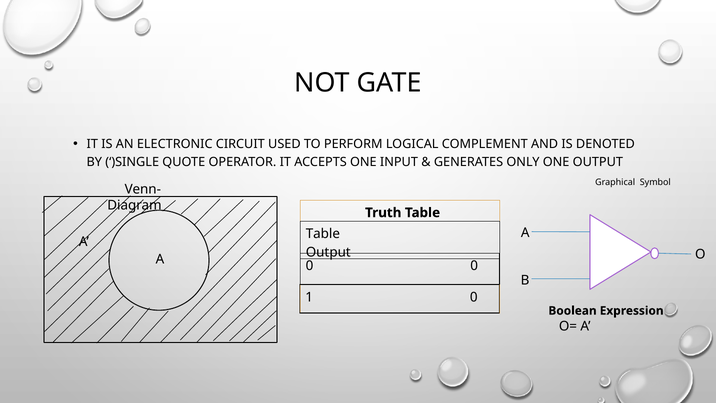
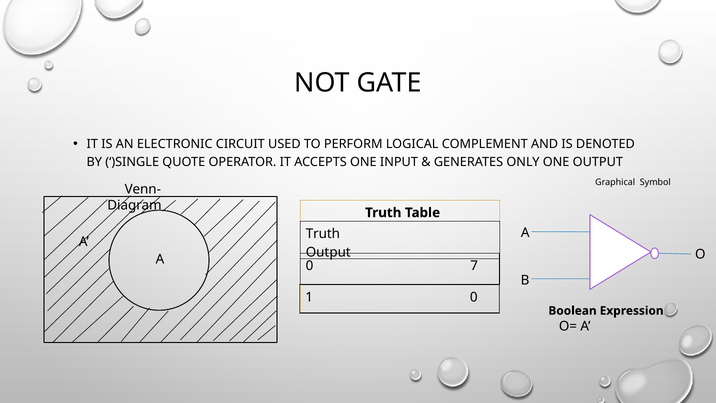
Table at (323, 234): Table -> Truth
0 0: 0 -> 7
